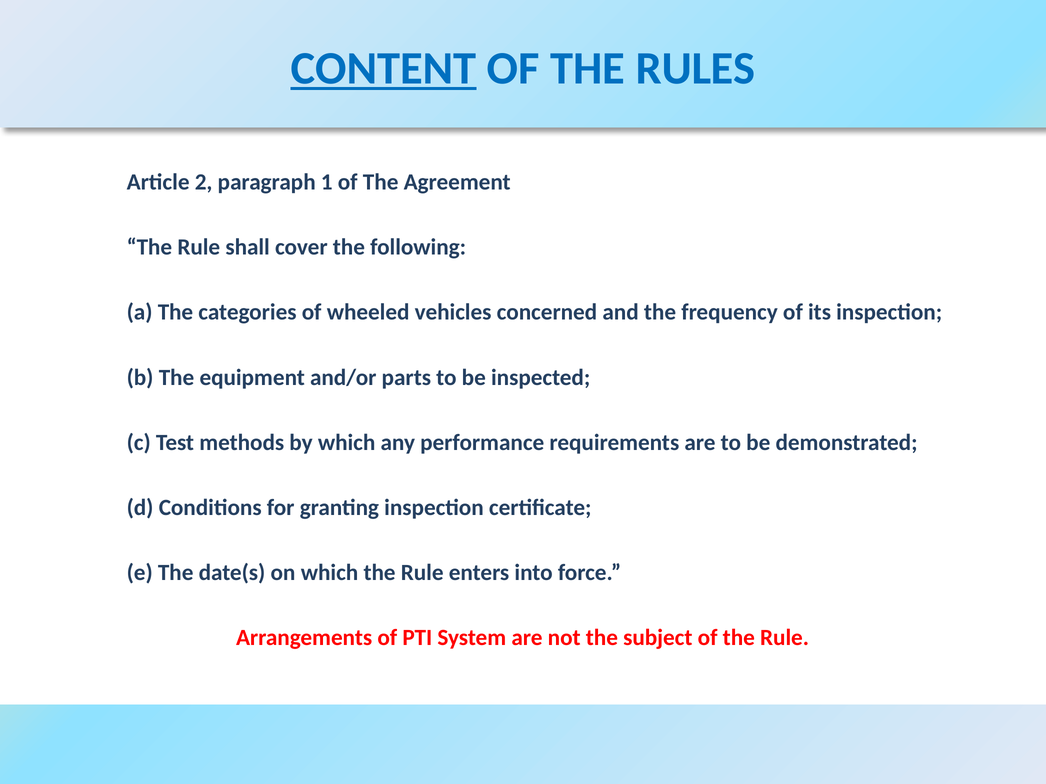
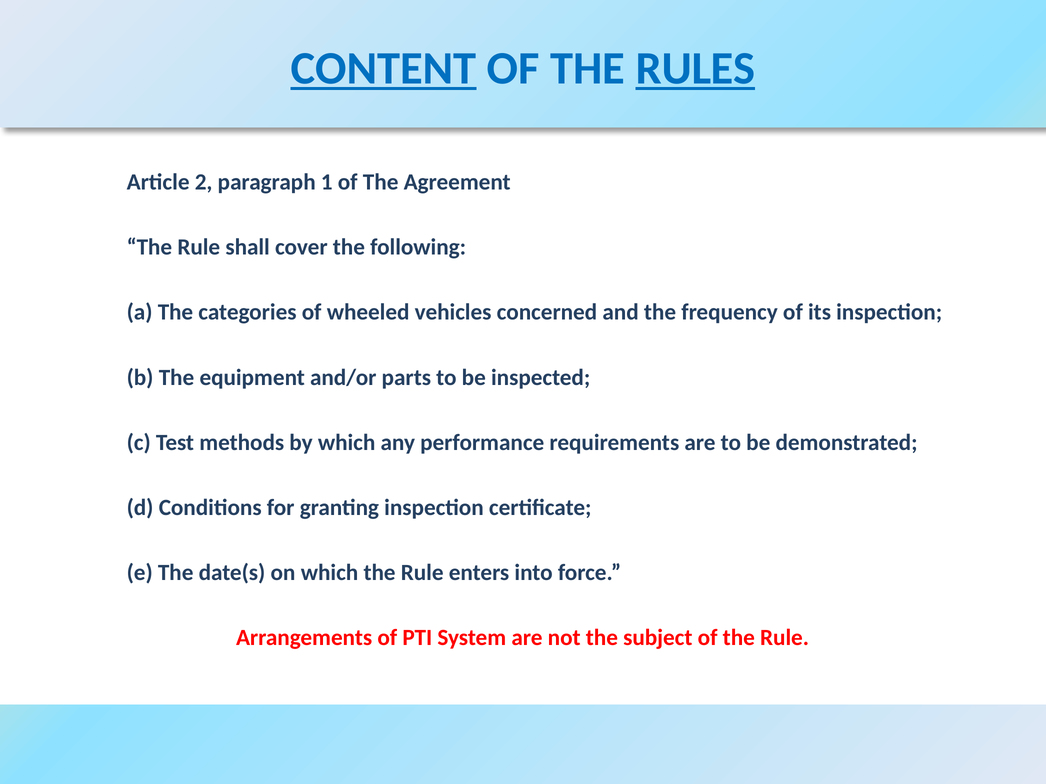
RULES underline: none -> present
